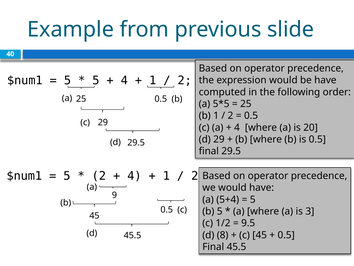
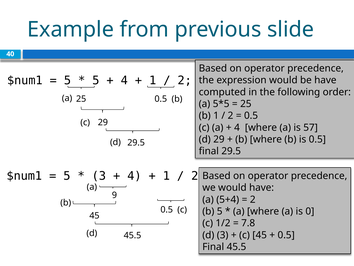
20: 20 -> 57
2 at (99, 176): 2 -> 3
5 at (253, 199): 5 -> 2
3: 3 -> 0
9.5: 9.5 -> 7.8
d 8: 8 -> 3
